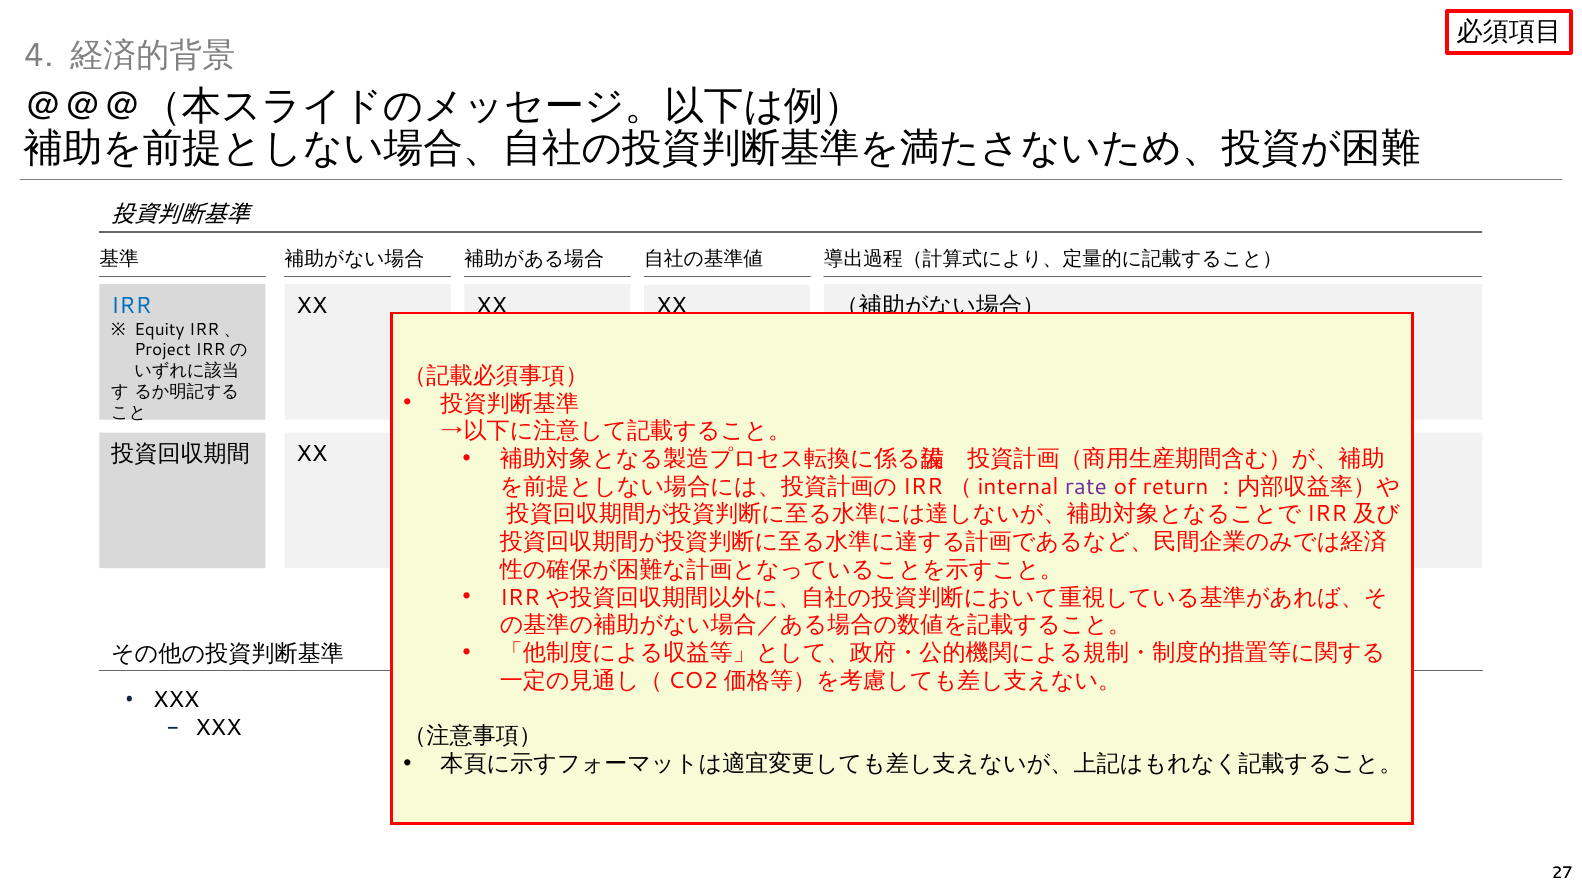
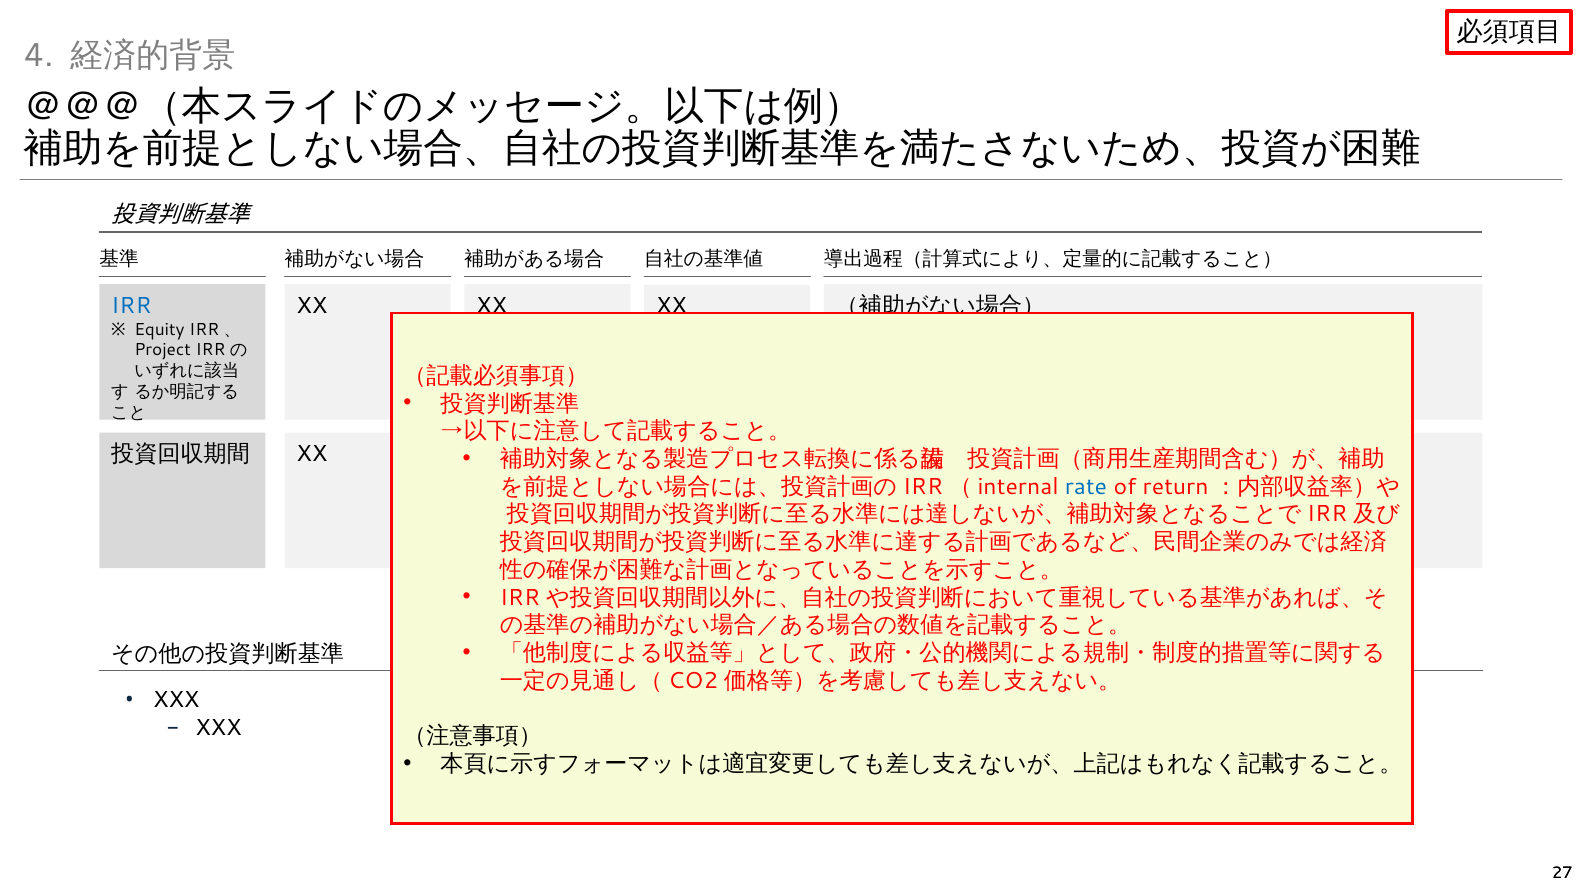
rate colour: purple -> blue
